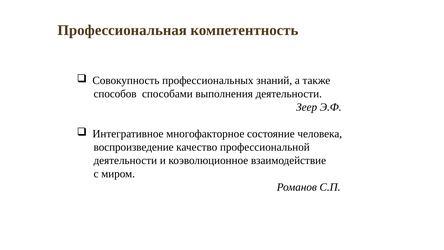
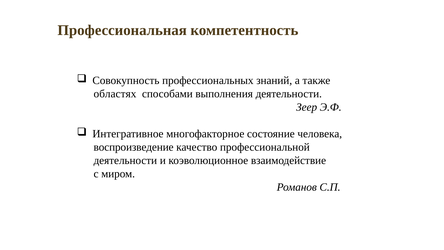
способов: способов -> областях
